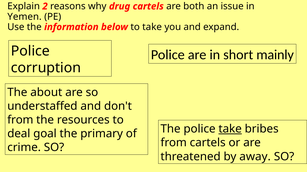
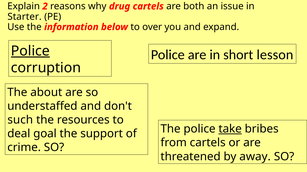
Yemen: Yemen -> Starter
to take: take -> over
Police at (30, 51) underline: none -> present
mainly: mainly -> lesson
from at (20, 120): from -> such
primary: primary -> support
